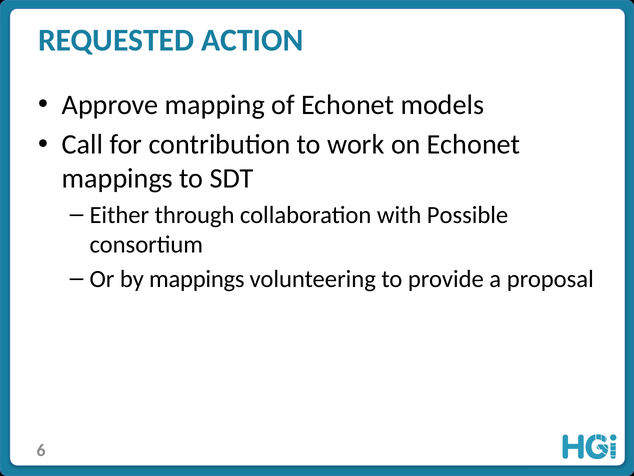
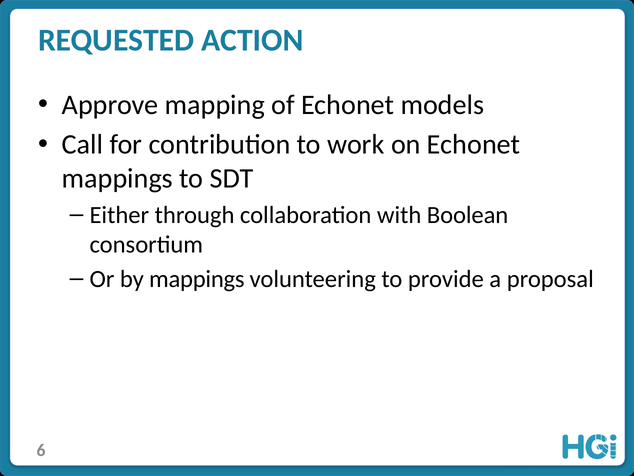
Possible: Possible -> Boolean
